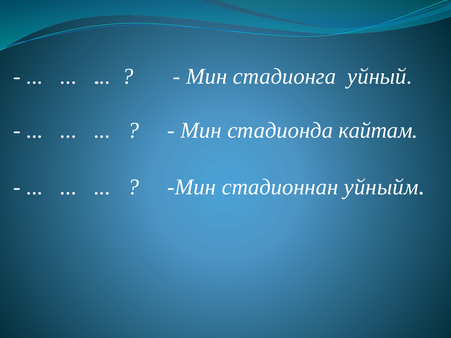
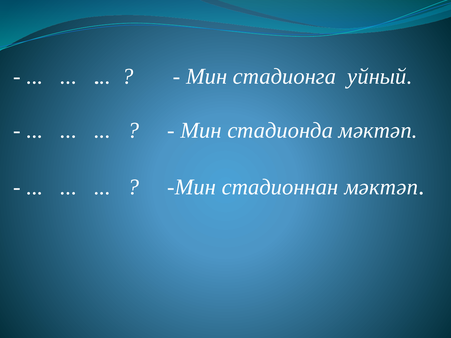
стадионда кайтам: кайтам -> мәктәп
стадионнан уйныйм: уйныйм -> мәктәп
